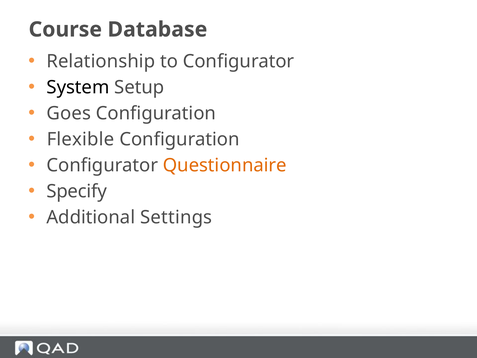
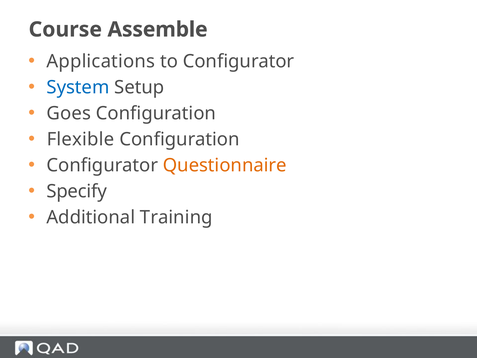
Database: Database -> Assemble
Relationship: Relationship -> Applications
System colour: black -> blue
Settings: Settings -> Training
